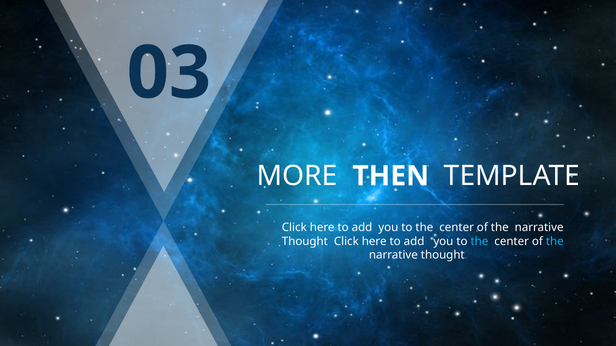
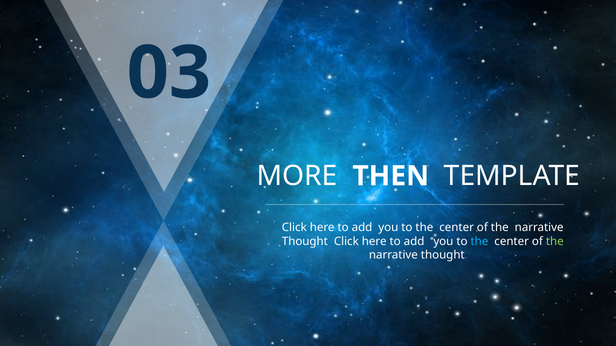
the at (555, 242) colour: light blue -> light green
